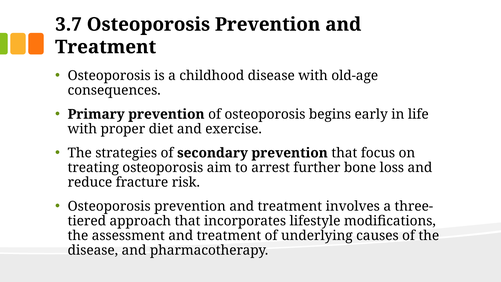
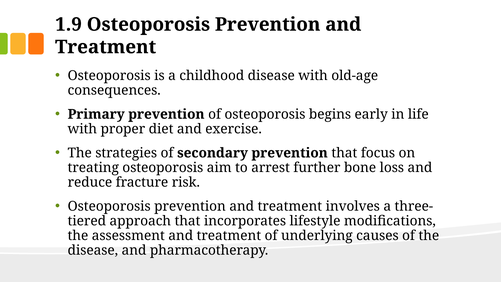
3.7: 3.7 -> 1.9
